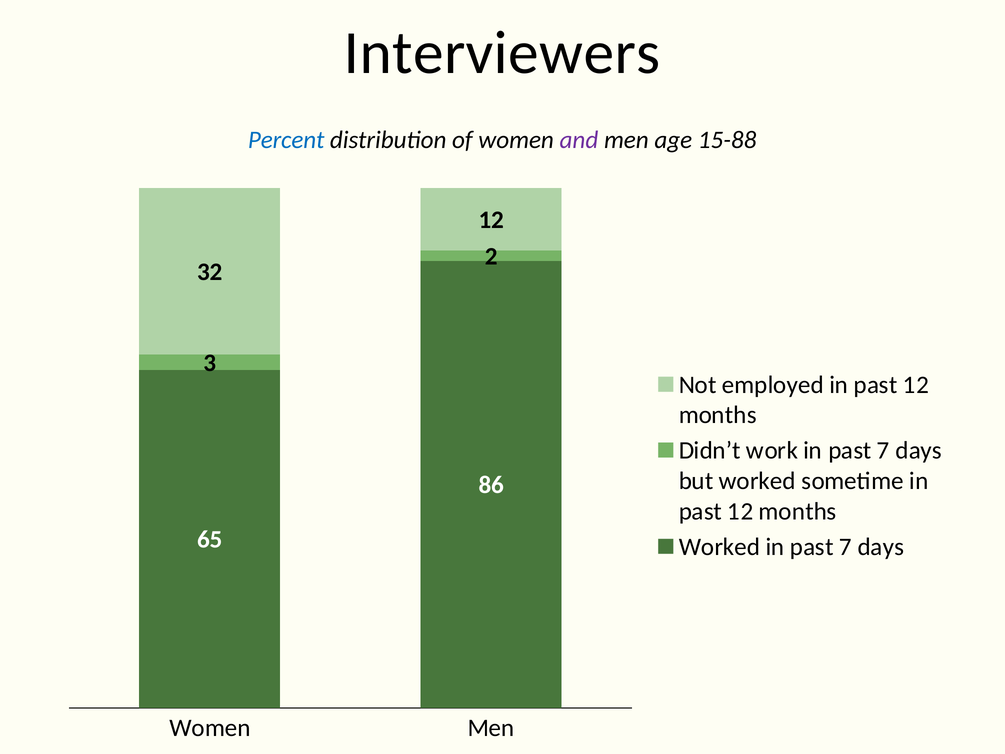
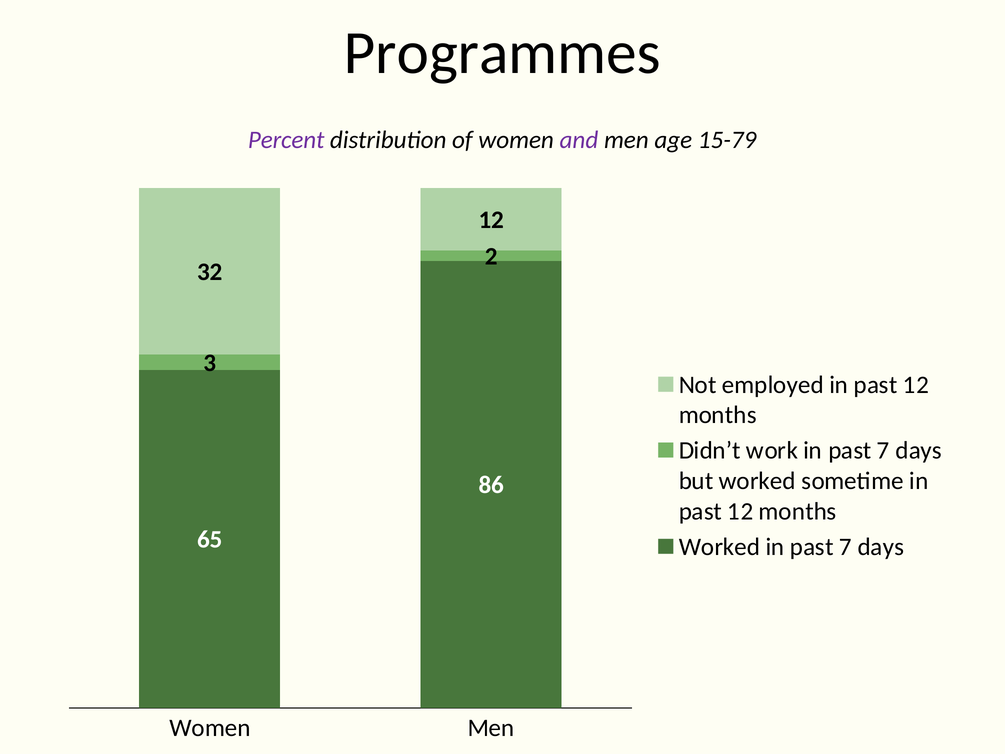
Interviewers: Interviewers -> Programmes
Percent colour: blue -> purple
15-88: 15-88 -> 15-79
